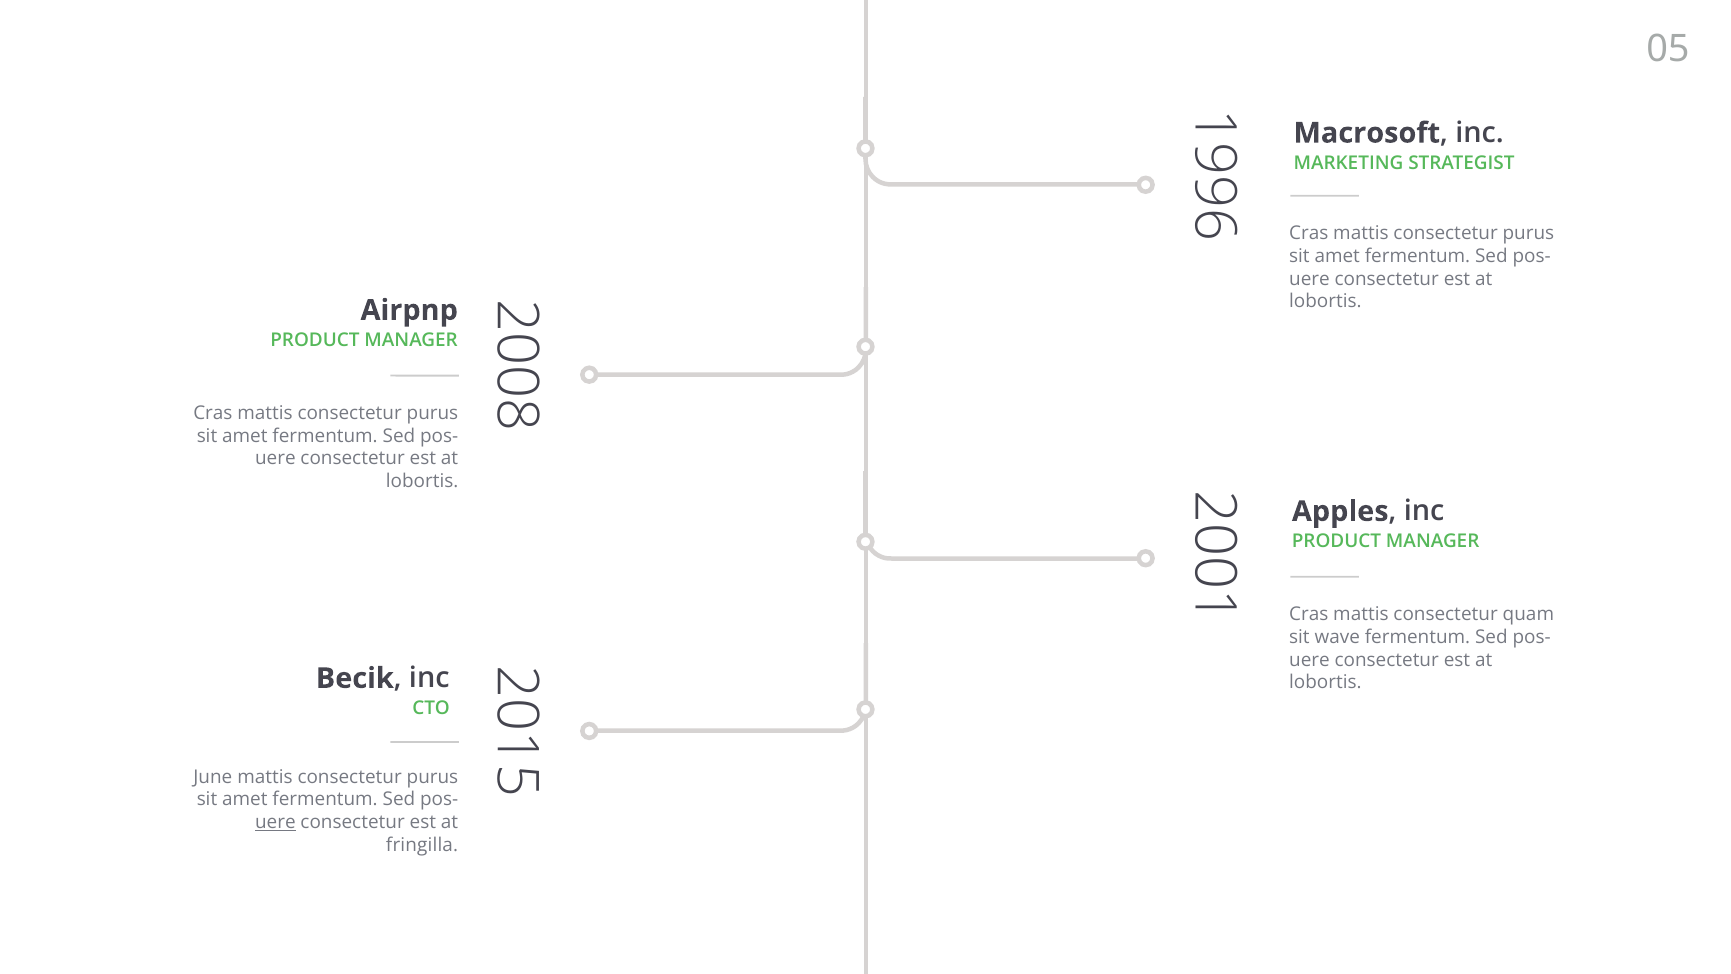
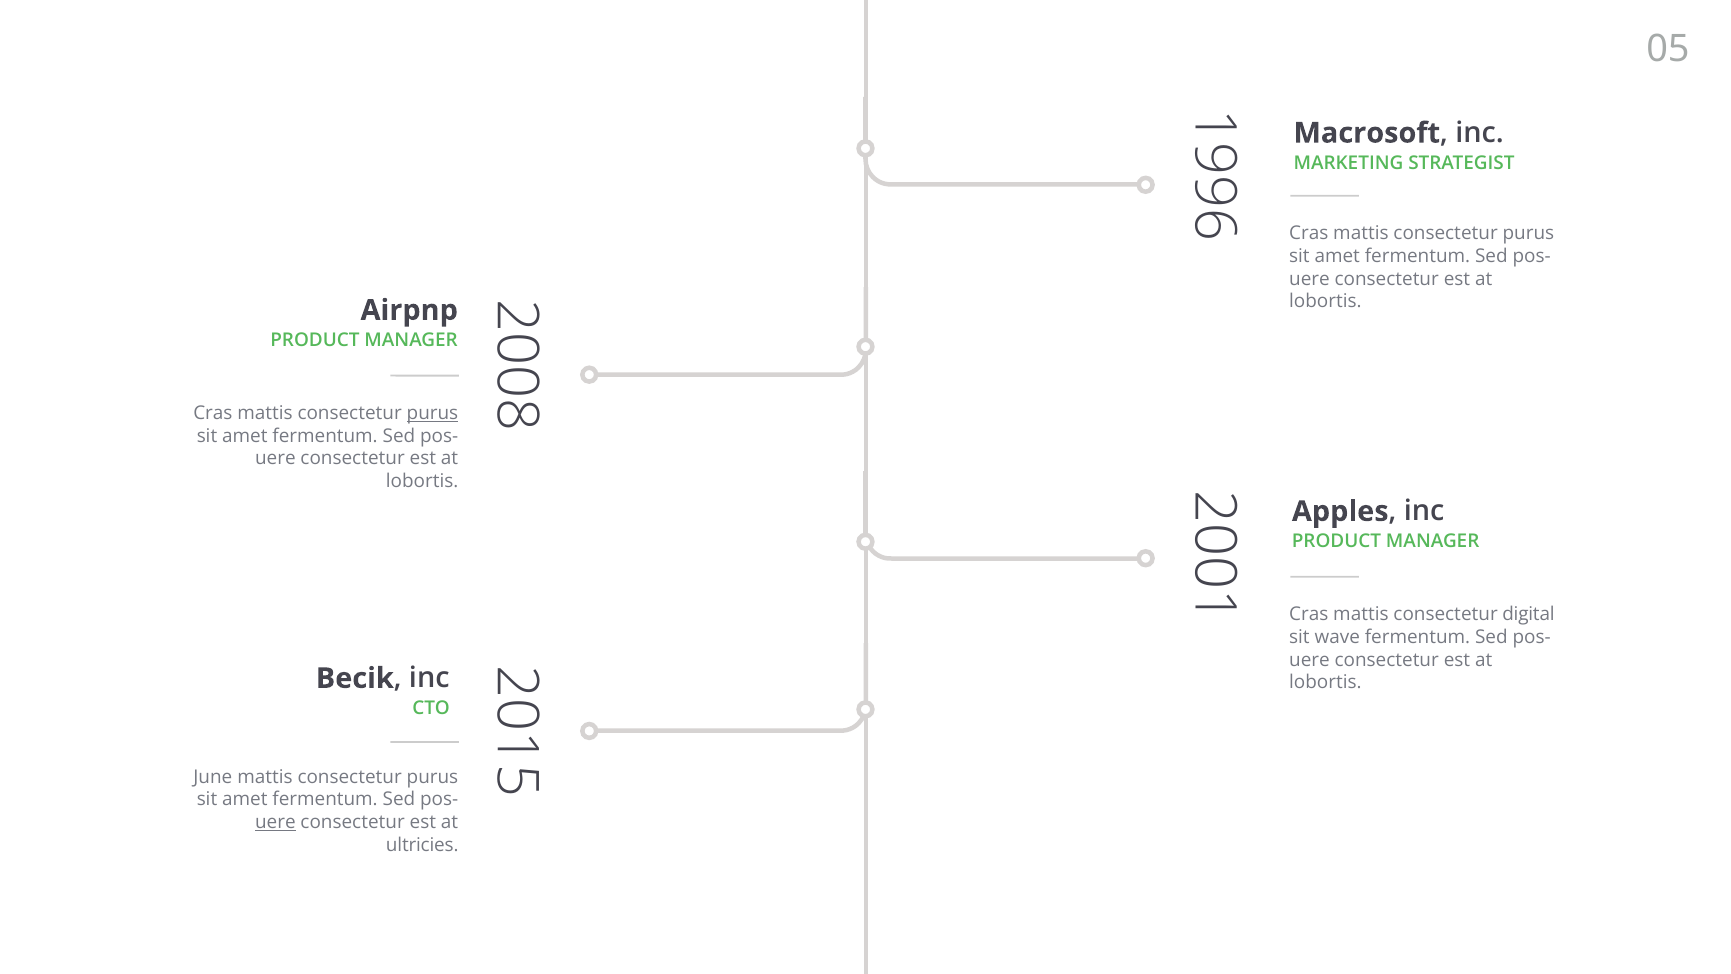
purus at (432, 413) underline: none -> present
quam: quam -> digital
fringilla: fringilla -> ultricies
